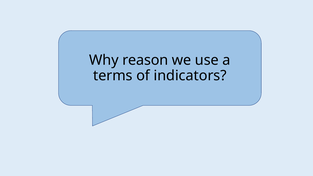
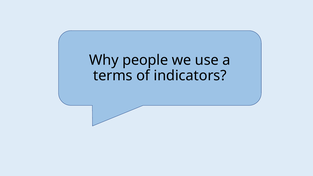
reason: reason -> people
